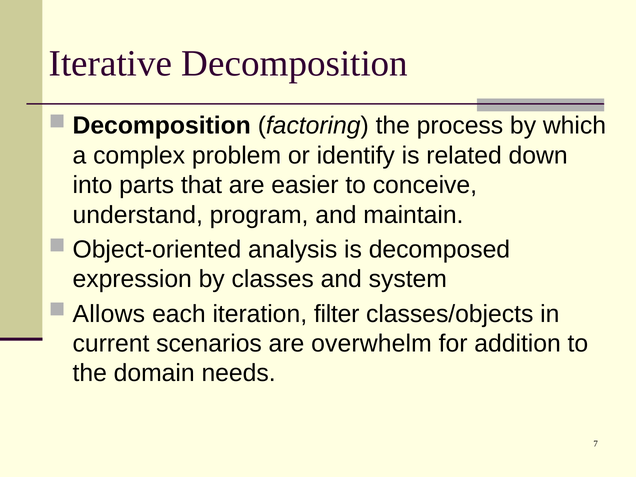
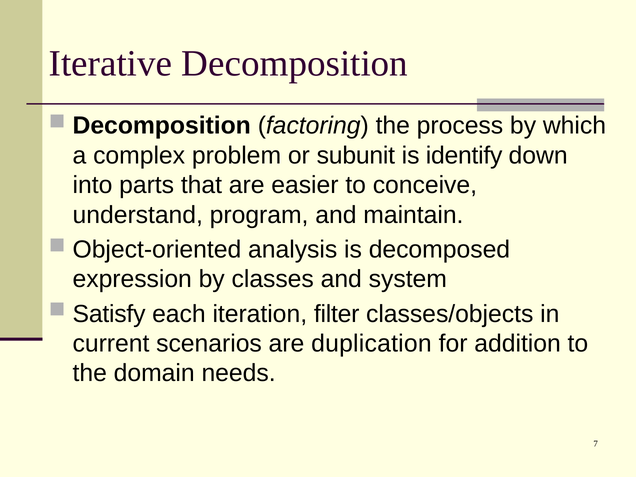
identify: identify -> subunit
related: related -> identify
Allows: Allows -> Satisfy
overwhelm: overwhelm -> duplication
